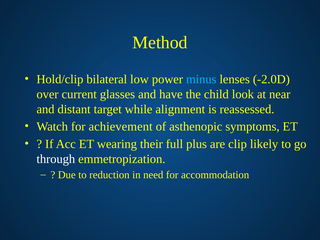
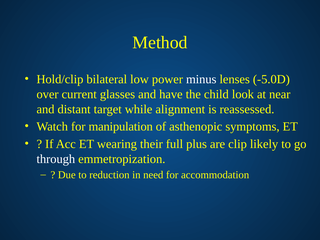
minus colour: light blue -> white
-2.0D: -2.0D -> -5.0D
achievement: achievement -> manipulation
